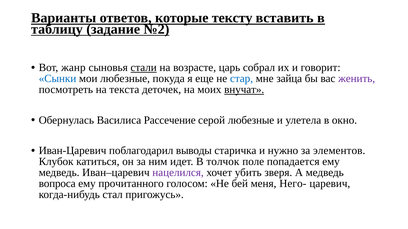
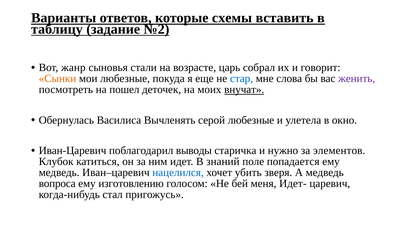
тексту: тексту -> схемы
стали underline: present -> none
Сынки colour: blue -> orange
зайца: зайца -> слова
текста: текста -> пошел
Рассечение: Рассечение -> Вычленять
толчок: толчок -> знаний
нацелился colour: purple -> blue
прочитанного: прочитанного -> изготовлению
Него-: Него- -> Идет-
